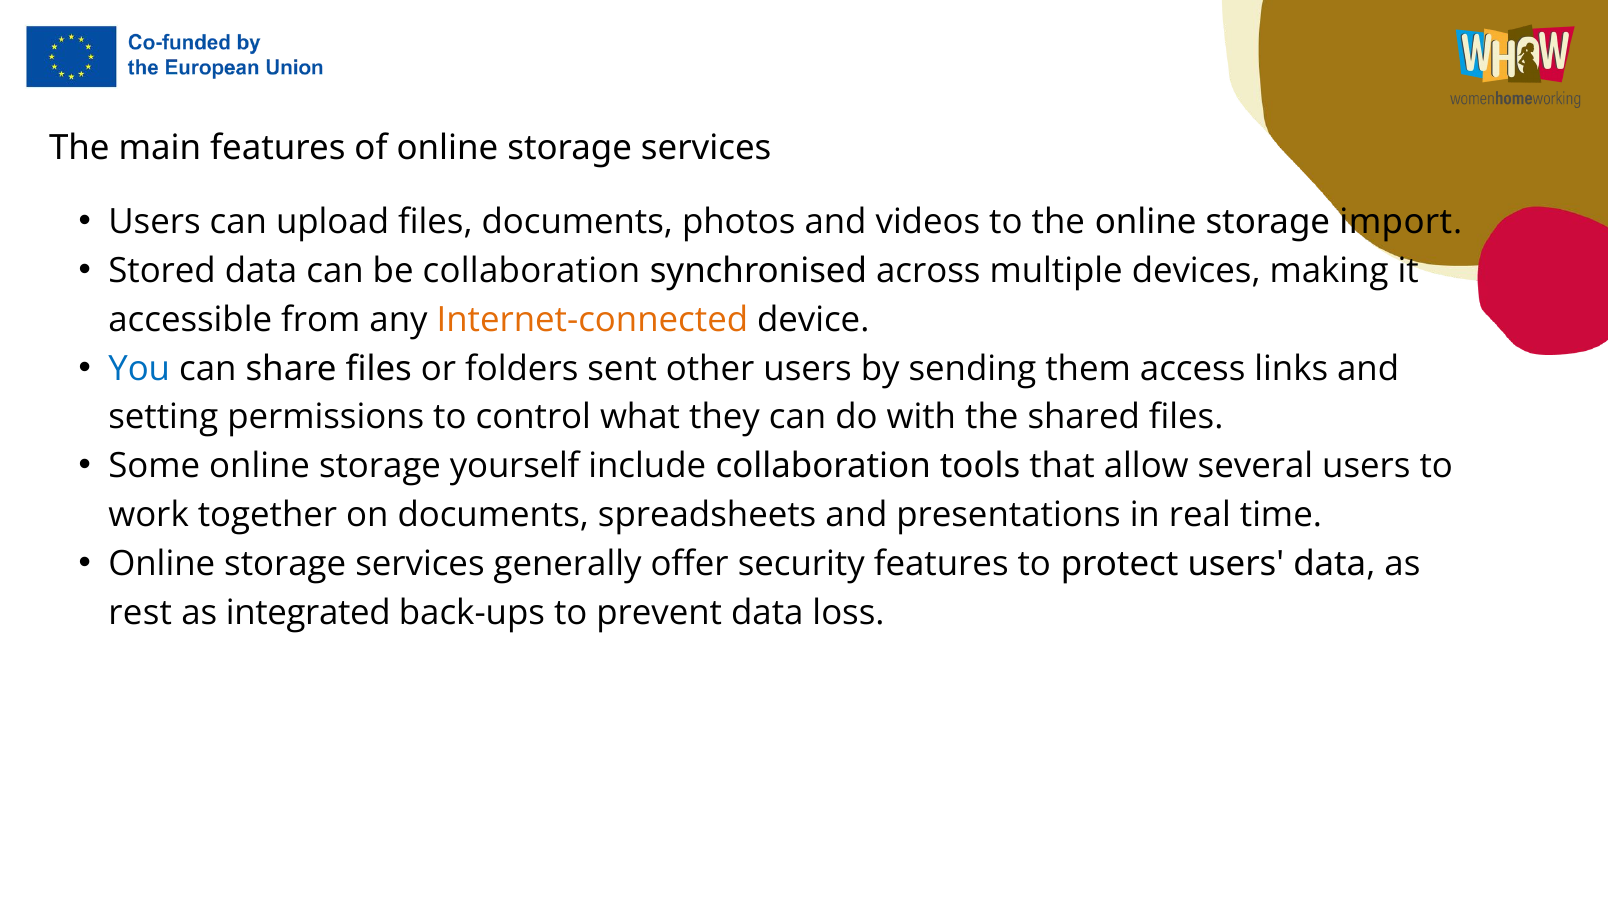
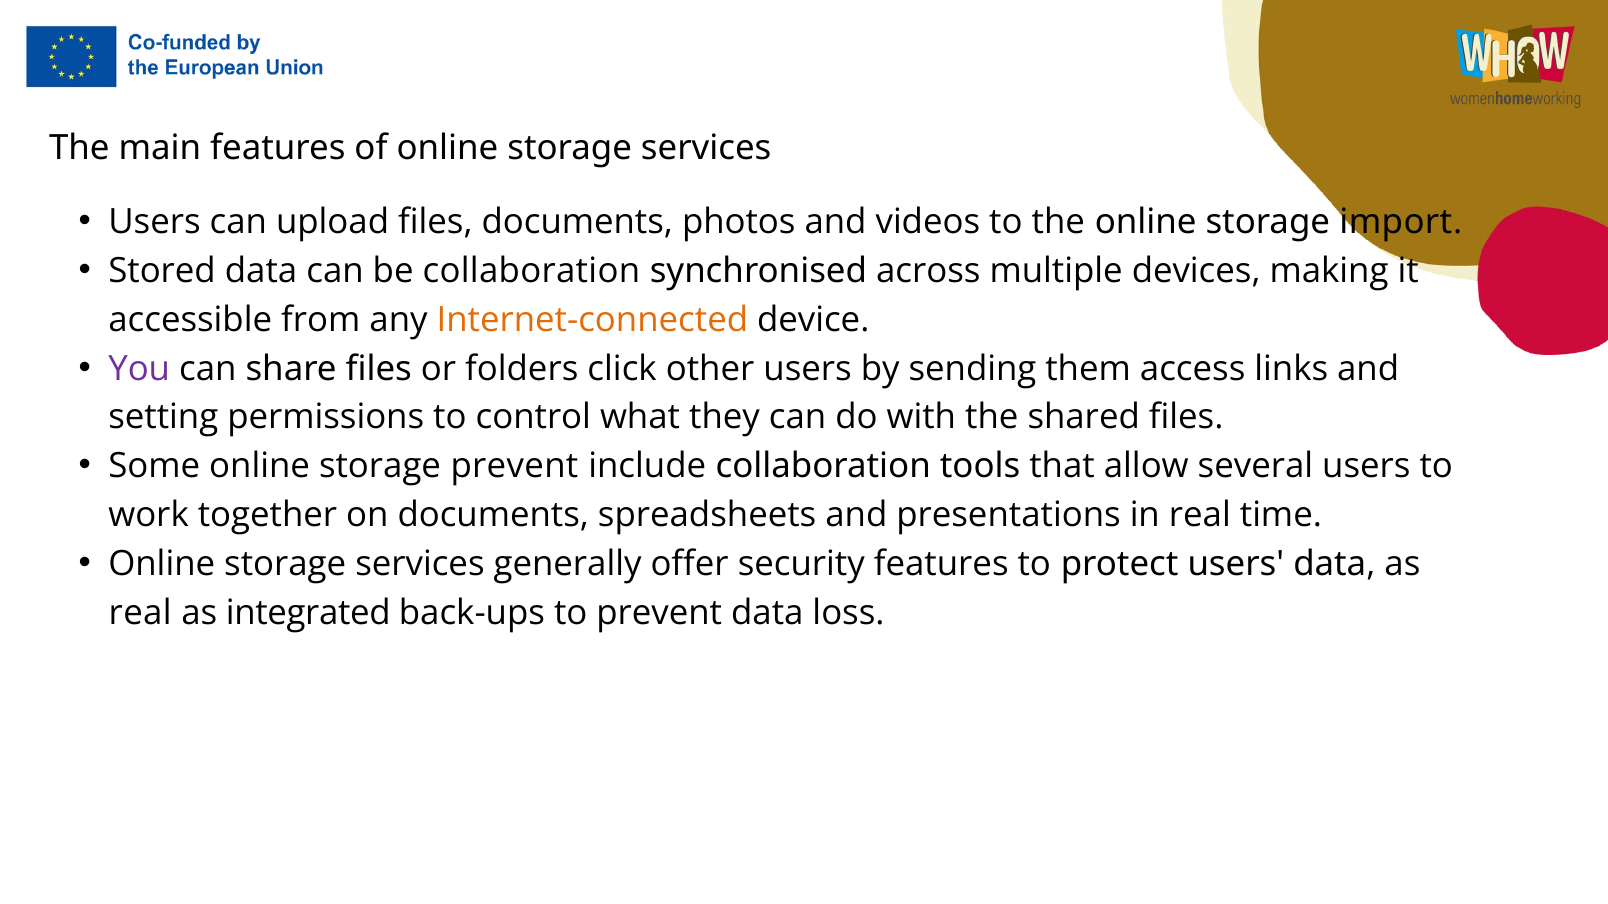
You colour: blue -> purple
sent: sent -> click
storage yourself: yourself -> prevent
rest at (140, 613): rest -> real
